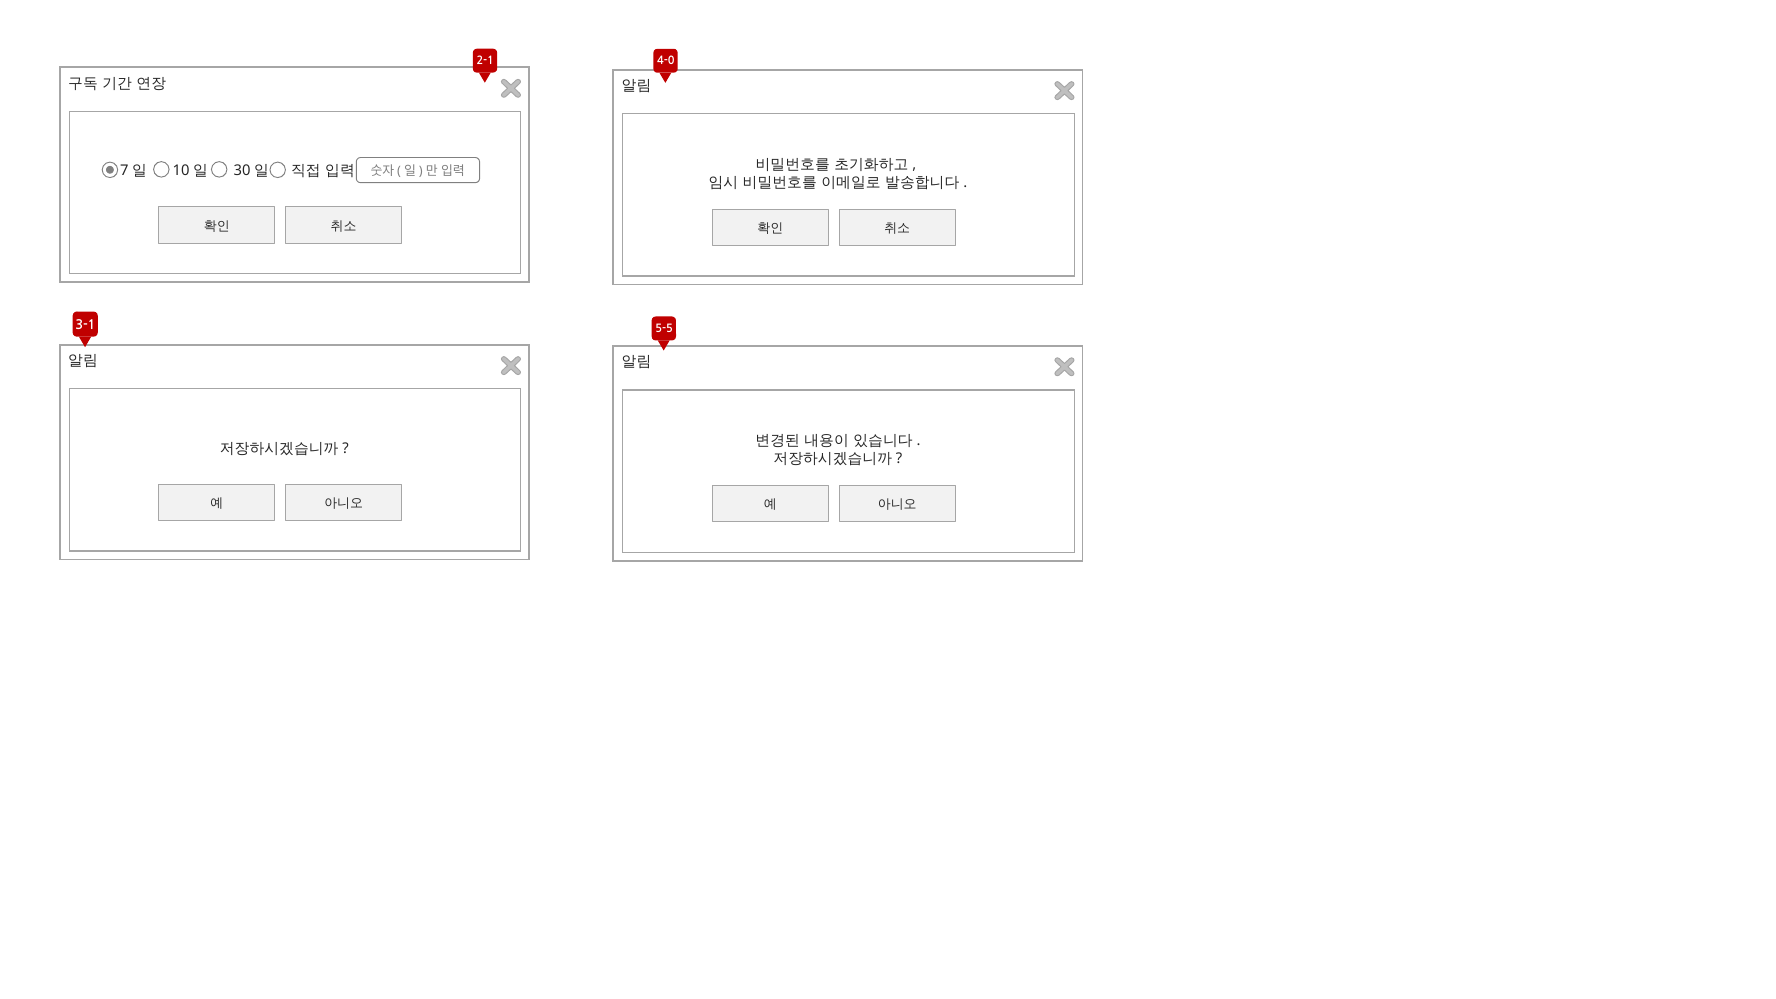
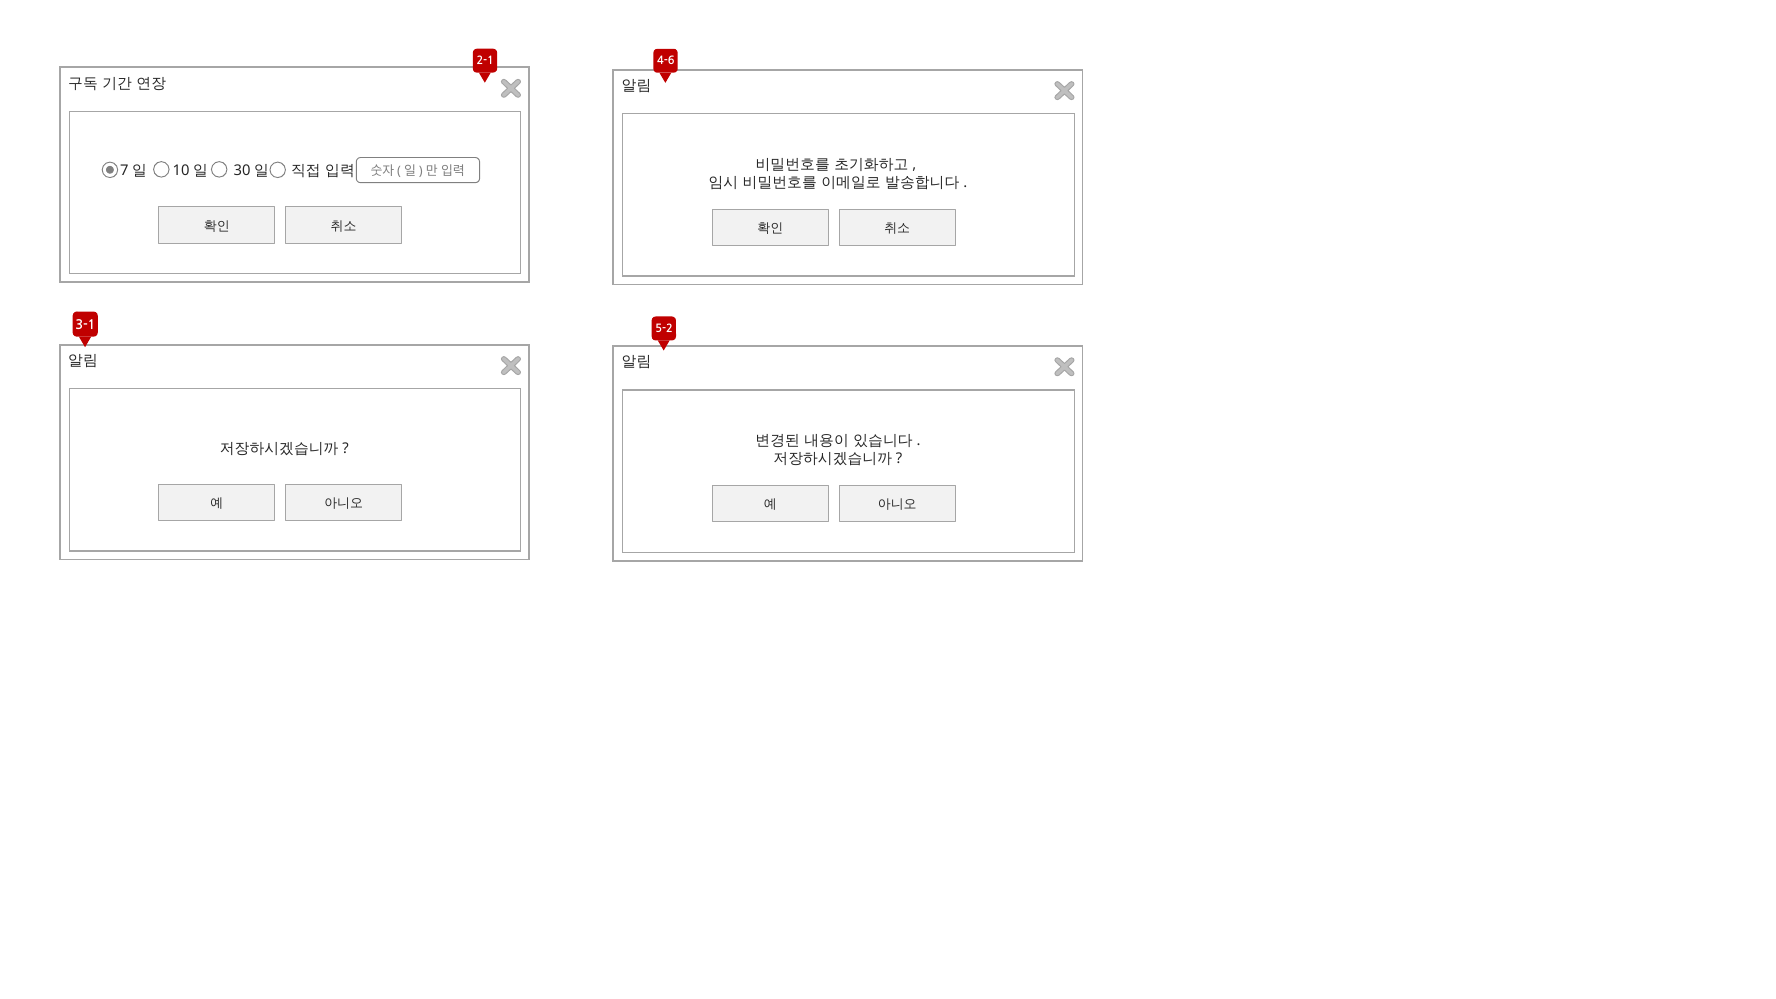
4-0: 4-0 -> 4-6
5-5: 5-5 -> 5-2
